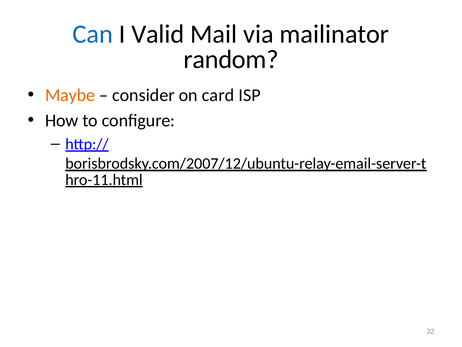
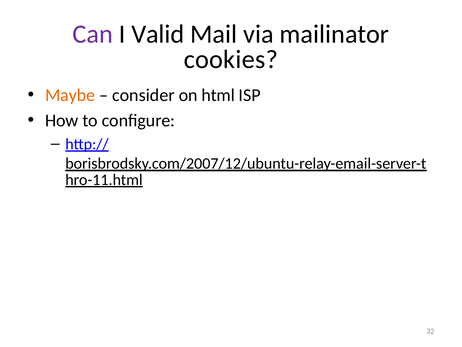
Can colour: blue -> purple
random: random -> cookies
card: card -> html
